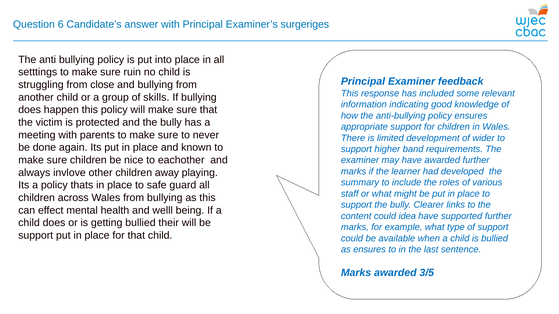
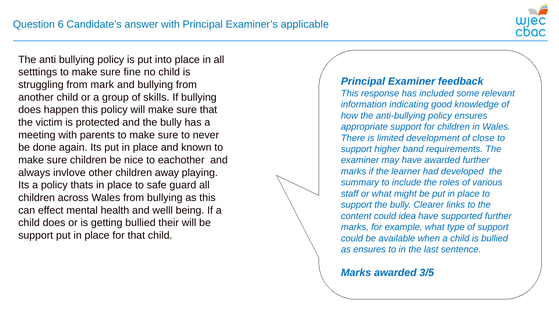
surgeriges: surgeriges -> applicable
ruin: ruin -> fine
close: close -> mark
wider: wider -> close
